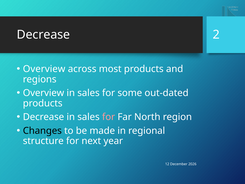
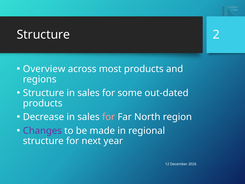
Decrease at (43, 35): Decrease -> Structure
Overview at (44, 93): Overview -> Structure
Changes colour: black -> purple
